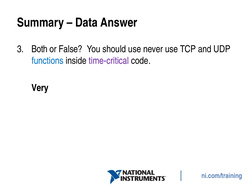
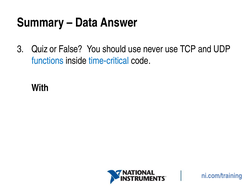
Both: Both -> Quiz
time-critical colour: purple -> blue
Very: Very -> With
